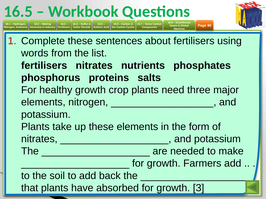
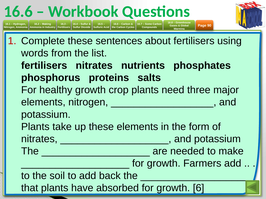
16.5 at (18, 12): 16.5 -> 16.6
3: 3 -> 6
